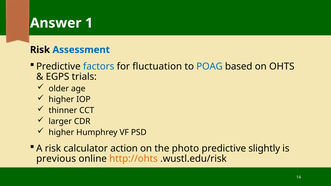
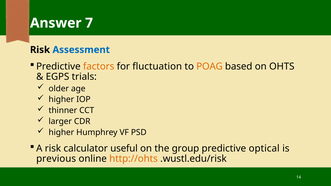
1: 1 -> 7
factors colour: blue -> orange
POAG colour: blue -> orange
action: action -> useful
photo: photo -> group
slightly: slightly -> optical
